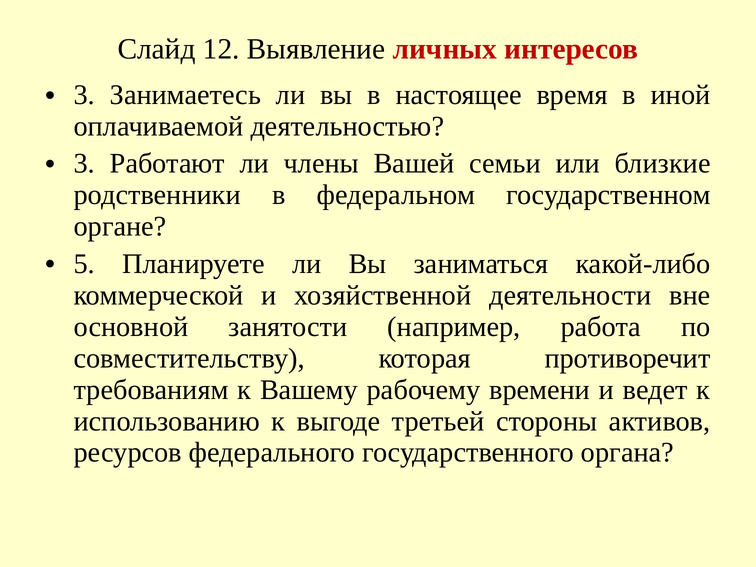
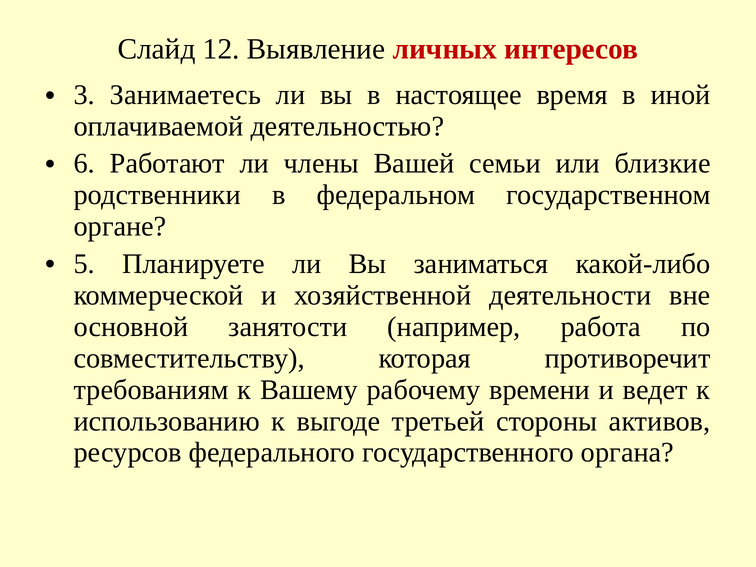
3 at (84, 164): 3 -> 6
